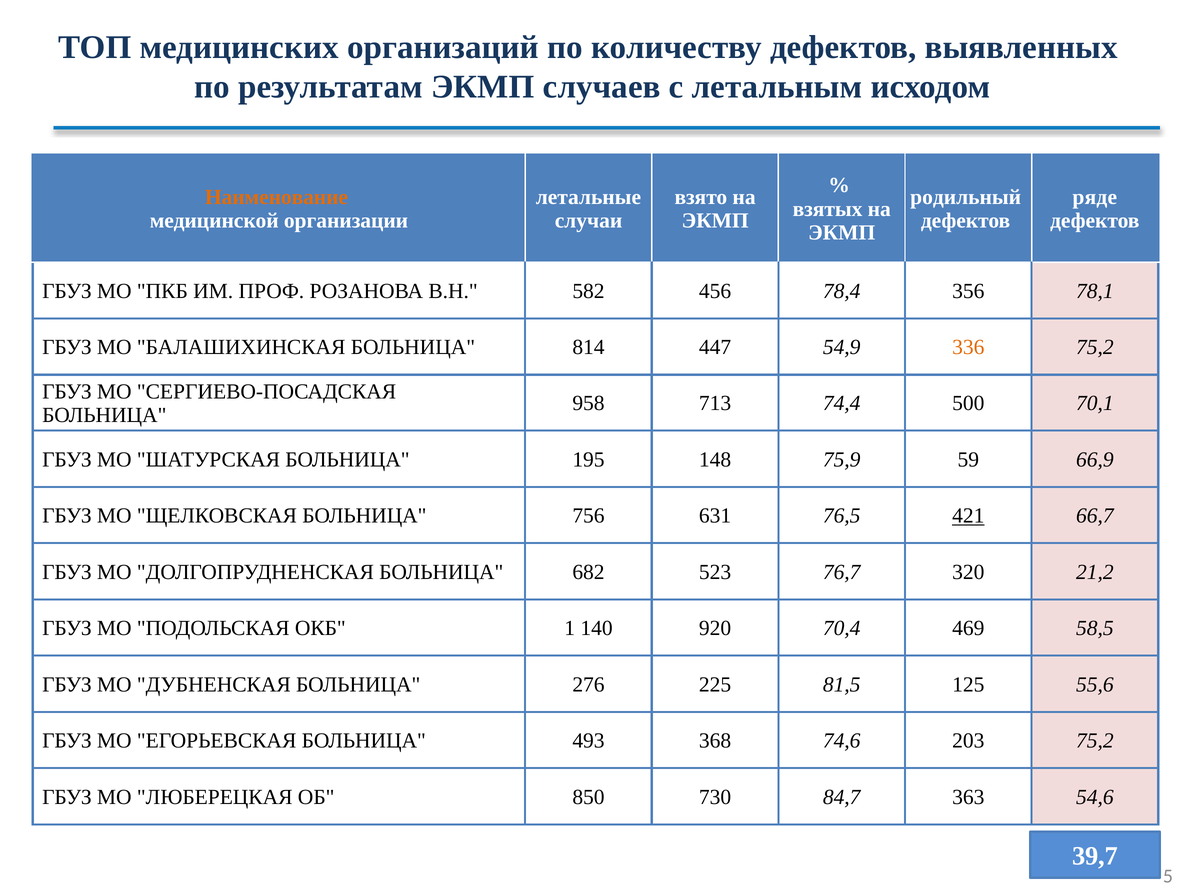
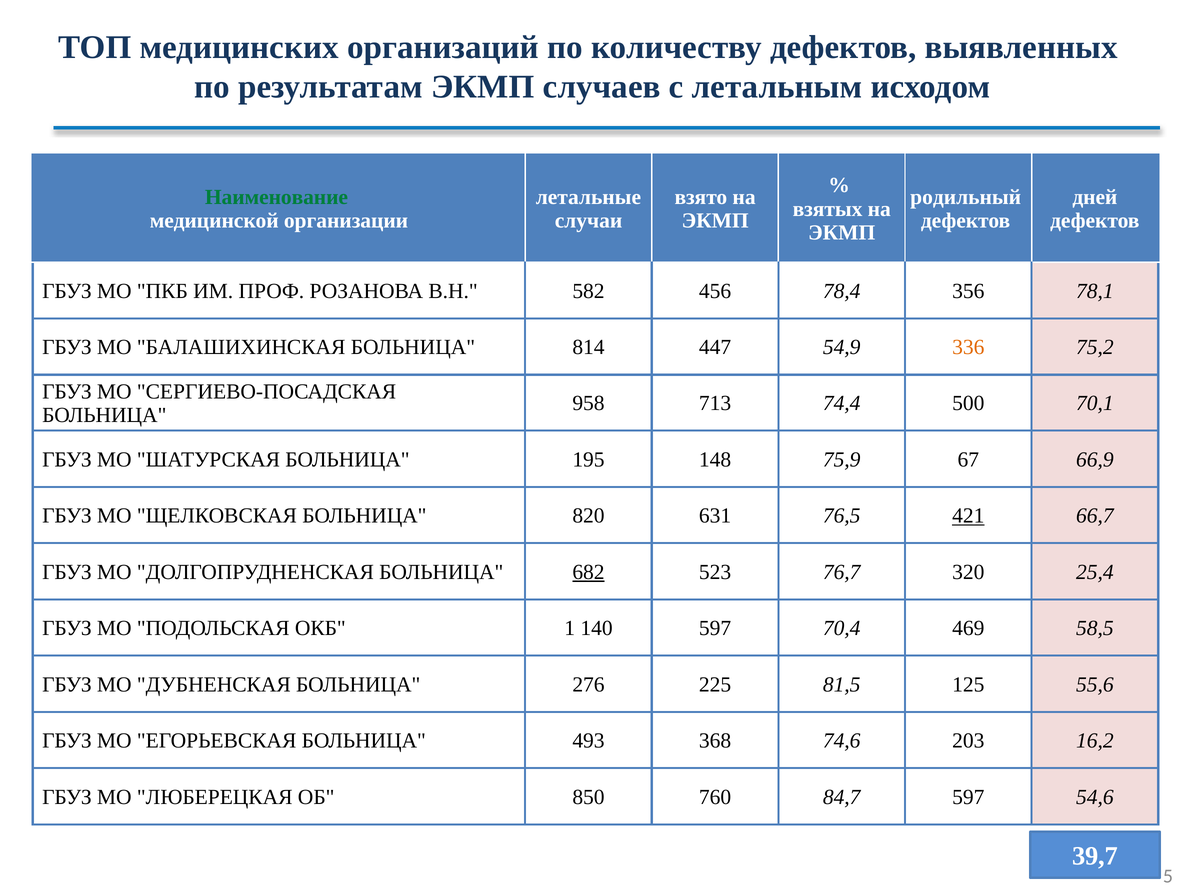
Наименование colour: orange -> green
ряде: ряде -> дней
59: 59 -> 67
756: 756 -> 820
682 underline: none -> present
21,2: 21,2 -> 25,4
140 920: 920 -> 597
203 75,2: 75,2 -> 16,2
730: 730 -> 760
84,7 363: 363 -> 597
